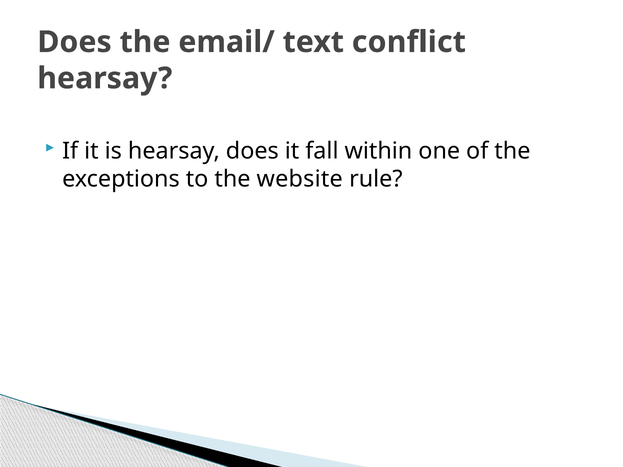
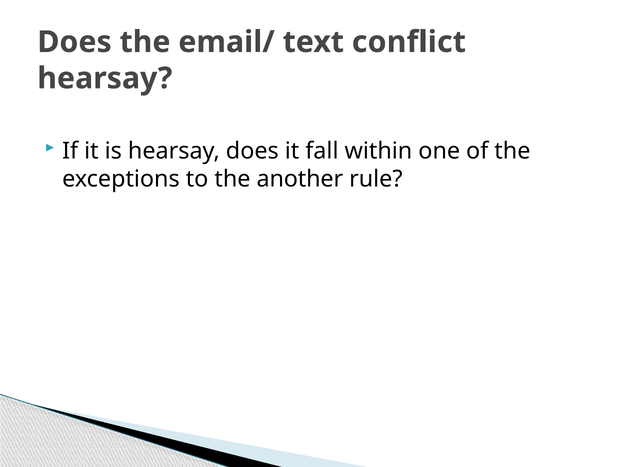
website: website -> another
